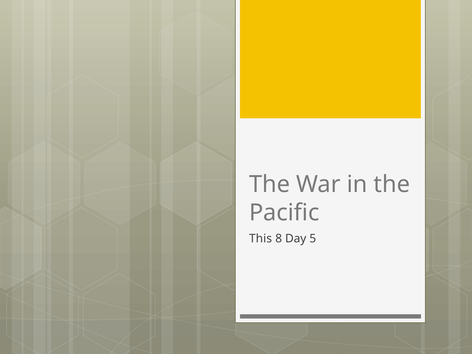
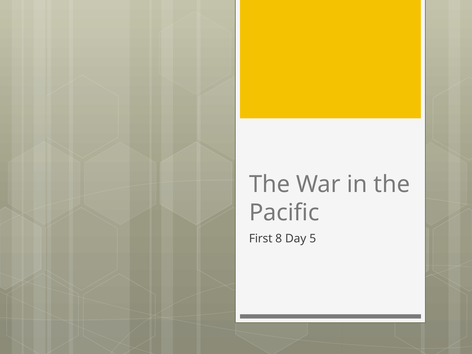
This: This -> First
